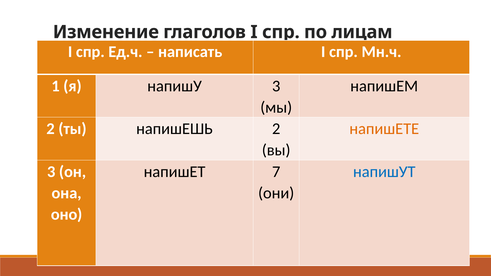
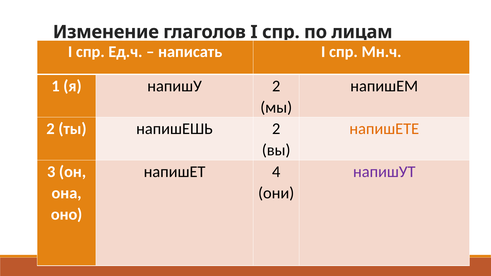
напишУ 3: 3 -> 2
7: 7 -> 4
напишУТ colour: blue -> purple
